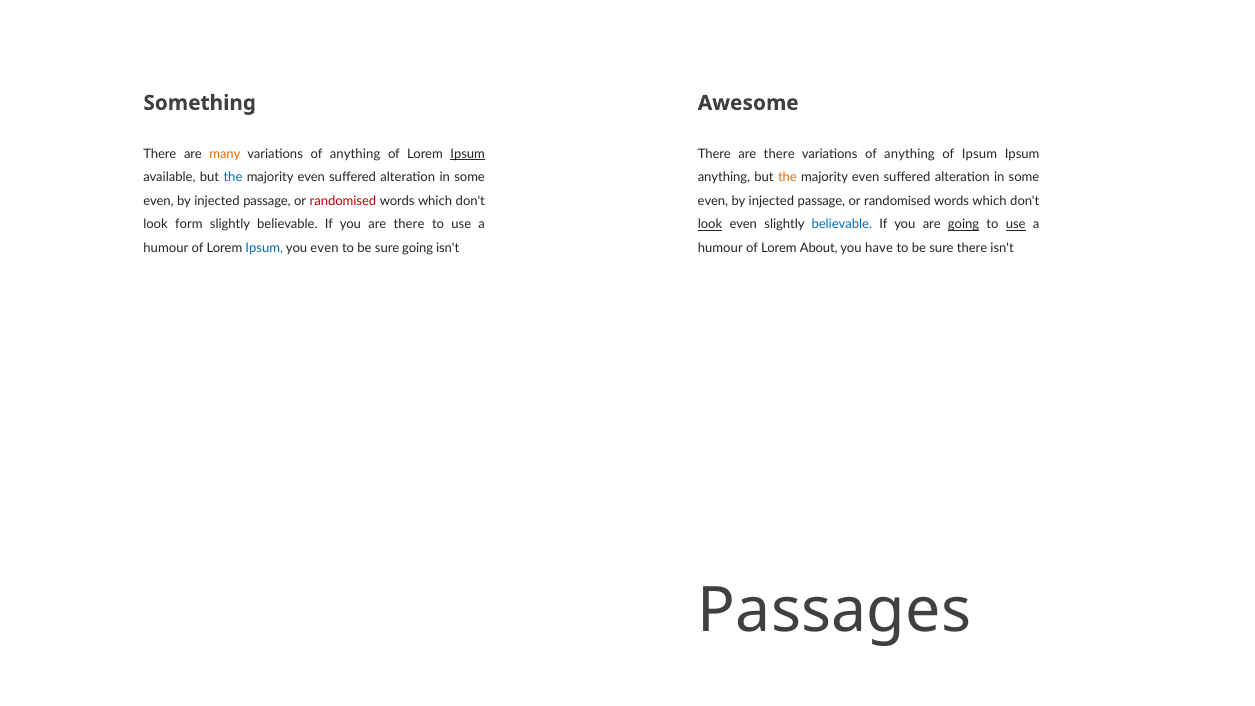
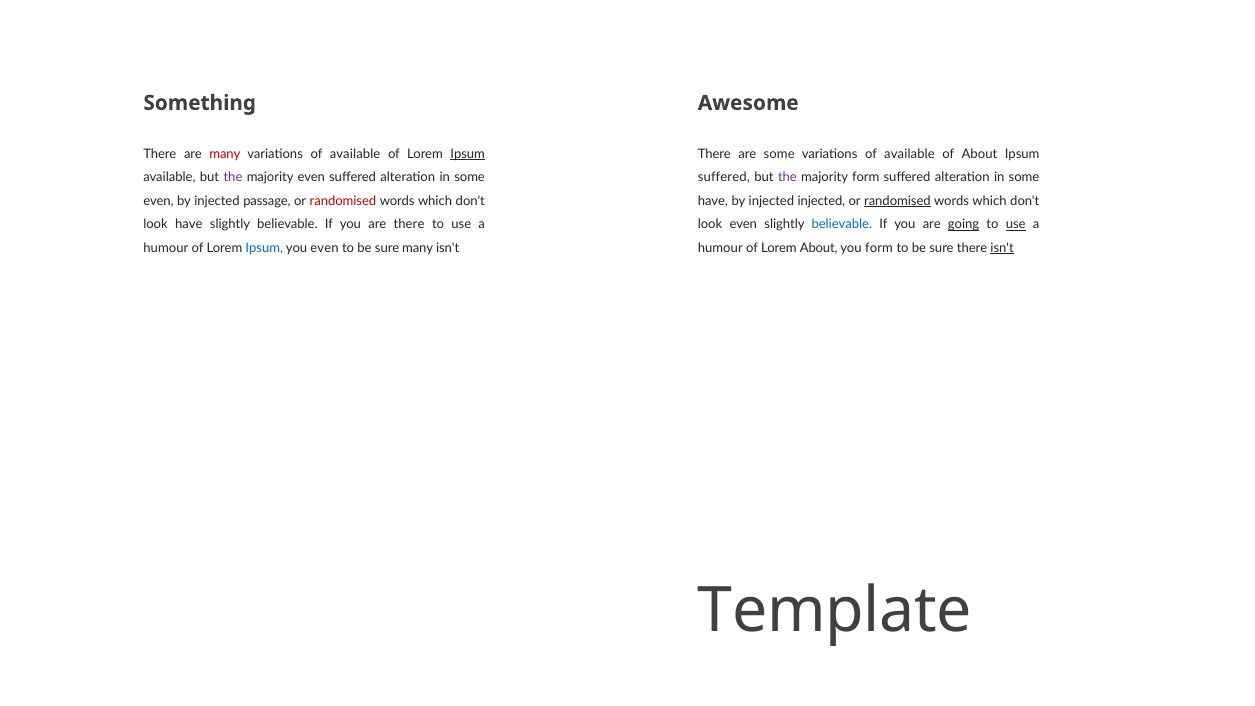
many at (225, 154) colour: orange -> red
anything at (355, 154): anything -> available
There are there: there -> some
anything at (910, 154): anything -> available
of Ipsum: Ipsum -> About
the at (233, 178) colour: blue -> purple
anything at (724, 178): anything -> suffered
the at (787, 178) colour: orange -> purple
even at (866, 178): even -> form
even at (713, 201): even -> have
passage at (821, 201): passage -> injected
randomised at (897, 201) underline: none -> present
look form: form -> have
look at (710, 225) underline: present -> none
sure going: going -> many
you have: have -> form
isn't at (1002, 248) underline: none -> present
Passages: Passages -> Template
